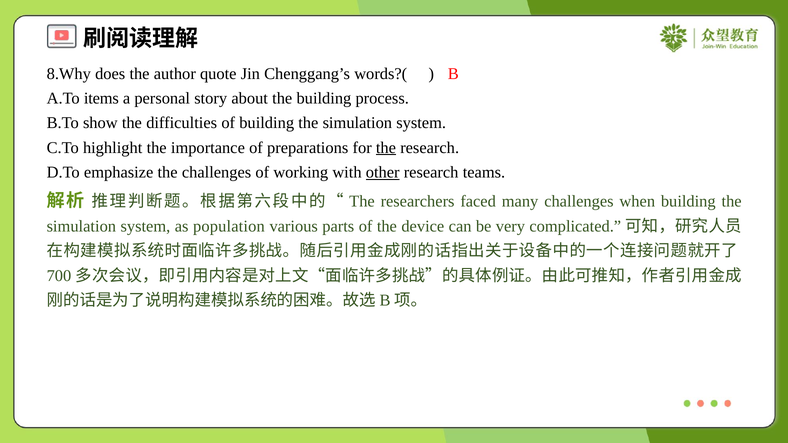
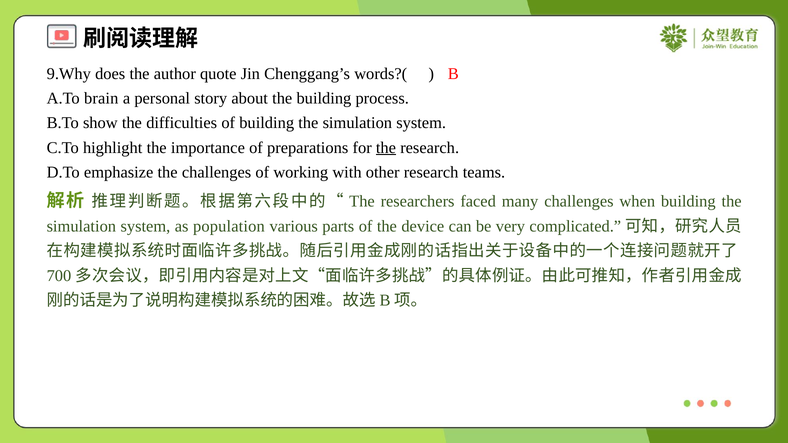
8.Why: 8.Why -> 9.Why
items: items -> brain
other underline: present -> none
